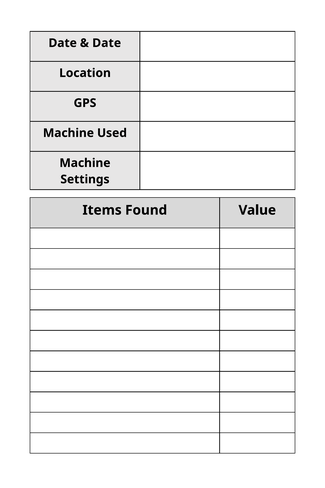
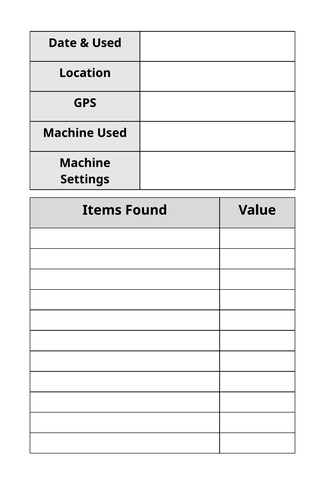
Date at (107, 43): Date -> Used
